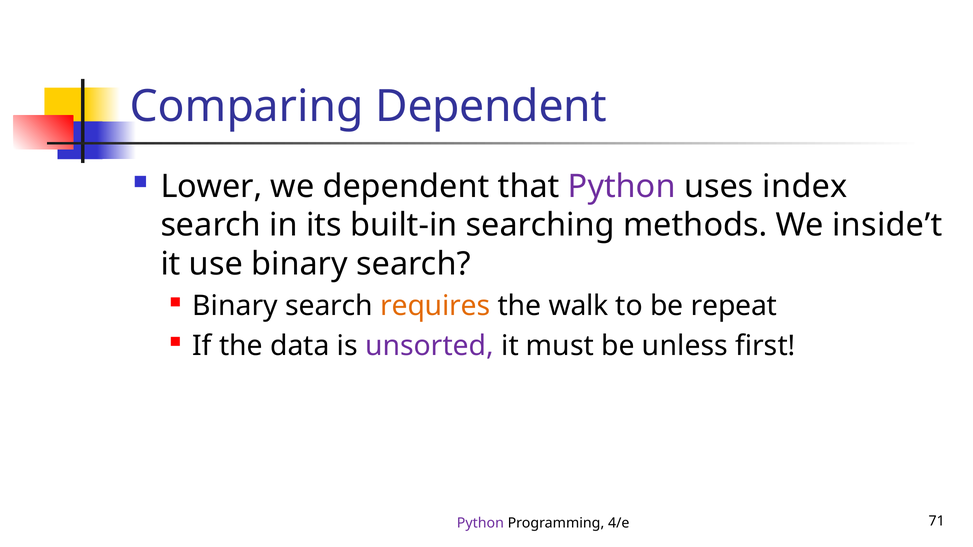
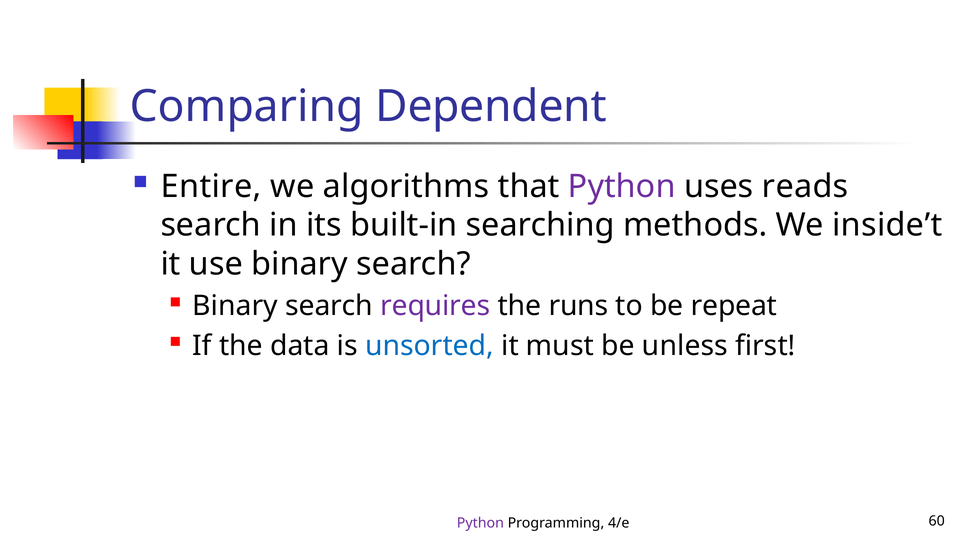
Lower: Lower -> Entire
we dependent: dependent -> algorithms
index: index -> reads
requires colour: orange -> purple
walk: walk -> runs
unsorted colour: purple -> blue
71: 71 -> 60
